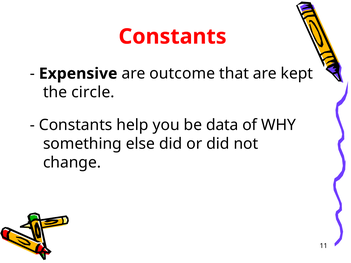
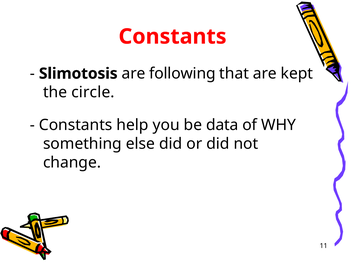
Expensive: Expensive -> Slimotosis
outcome: outcome -> following
